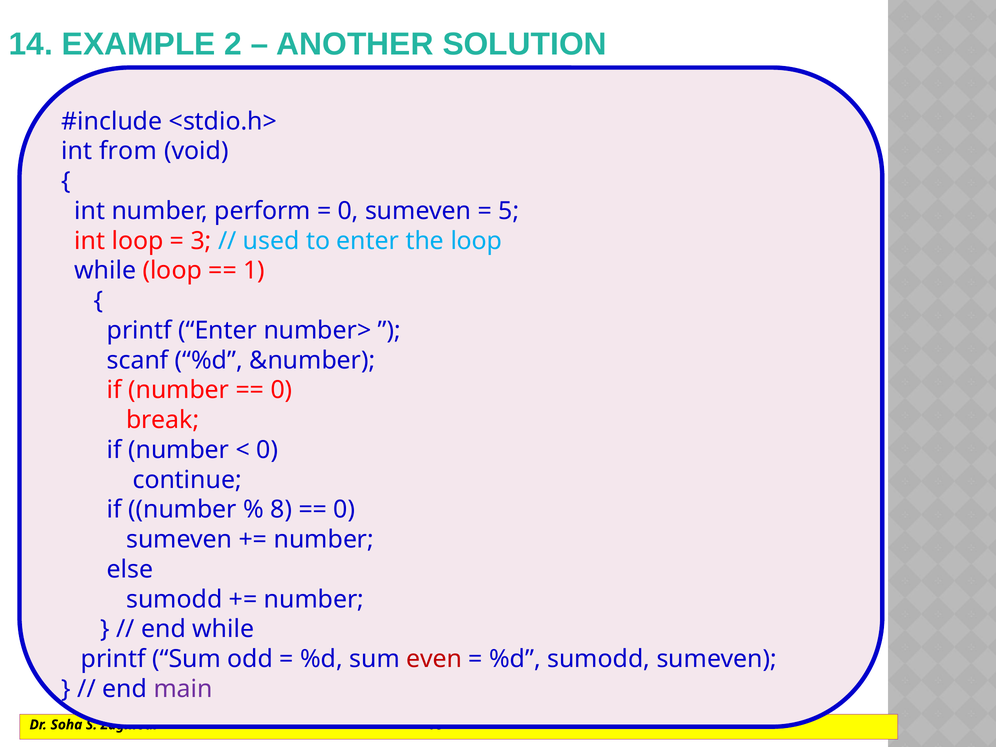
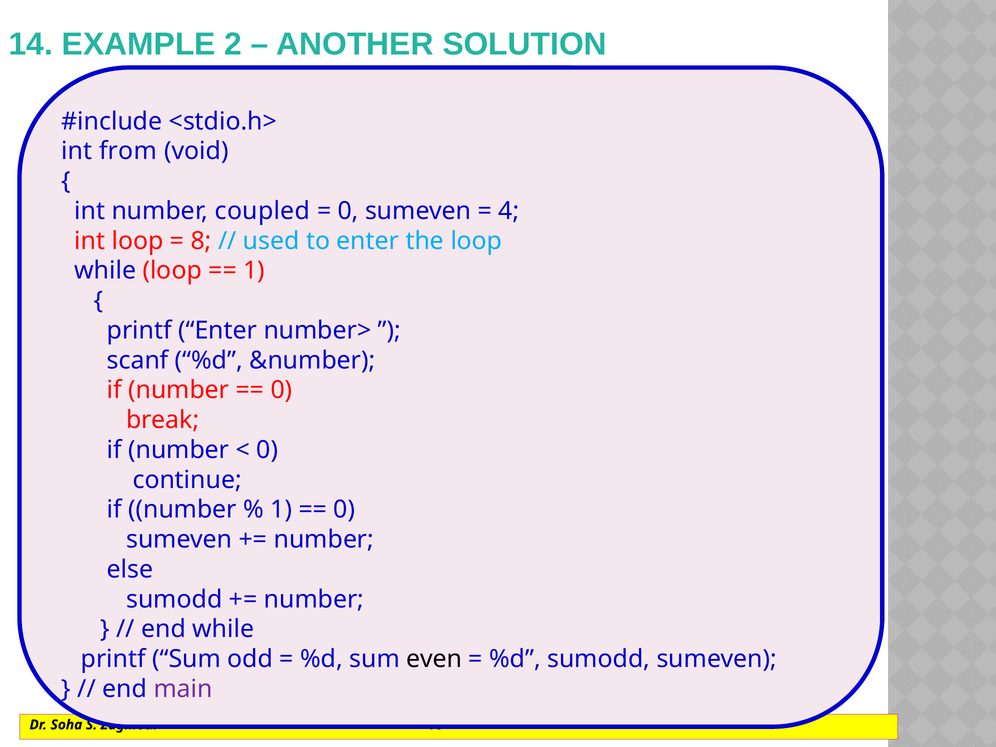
perform: perform -> coupled
5: 5 -> 4
3: 3 -> 8
8 at (281, 510): 8 -> 1
even colour: red -> black
